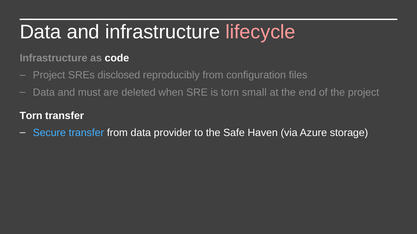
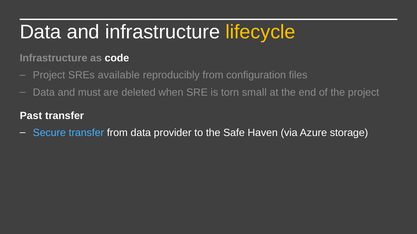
lifecycle colour: pink -> yellow
disclosed: disclosed -> available
Torn at (31, 116): Torn -> Past
